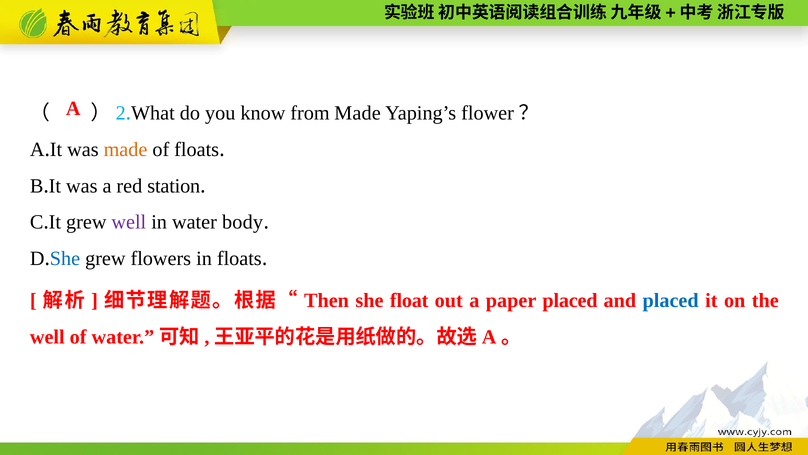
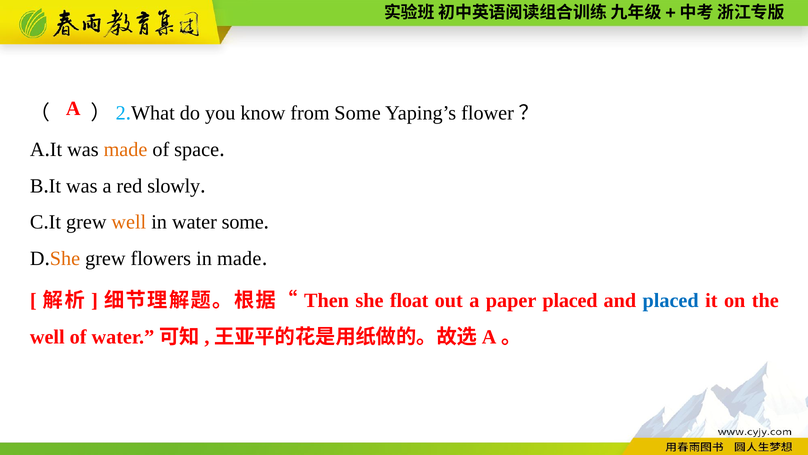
from Made: Made -> Some
of floats: floats -> space
station: station -> slowly
well at (129, 222) colour: purple -> orange
water body: body -> some
She at (65, 258) colour: blue -> orange
in floats: floats -> made
